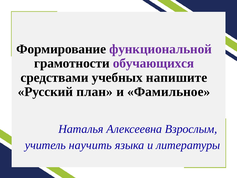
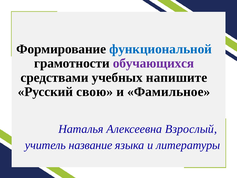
функциональной colour: purple -> blue
план: план -> свою
Взрослым: Взрослым -> Взрослый
научить: научить -> название
